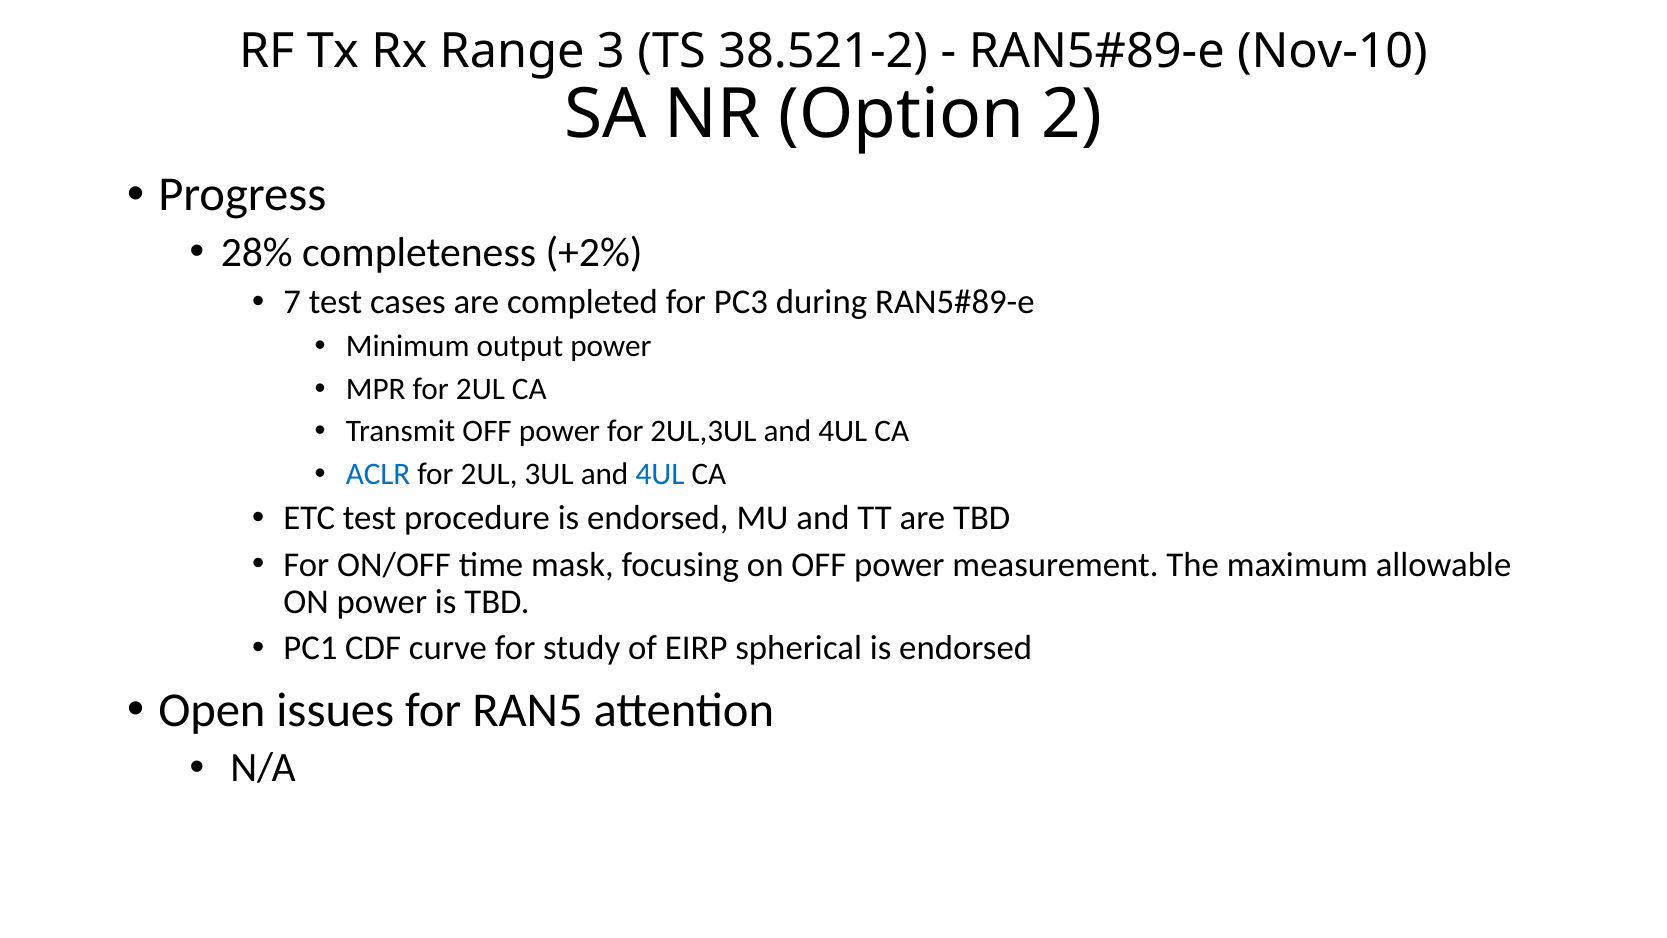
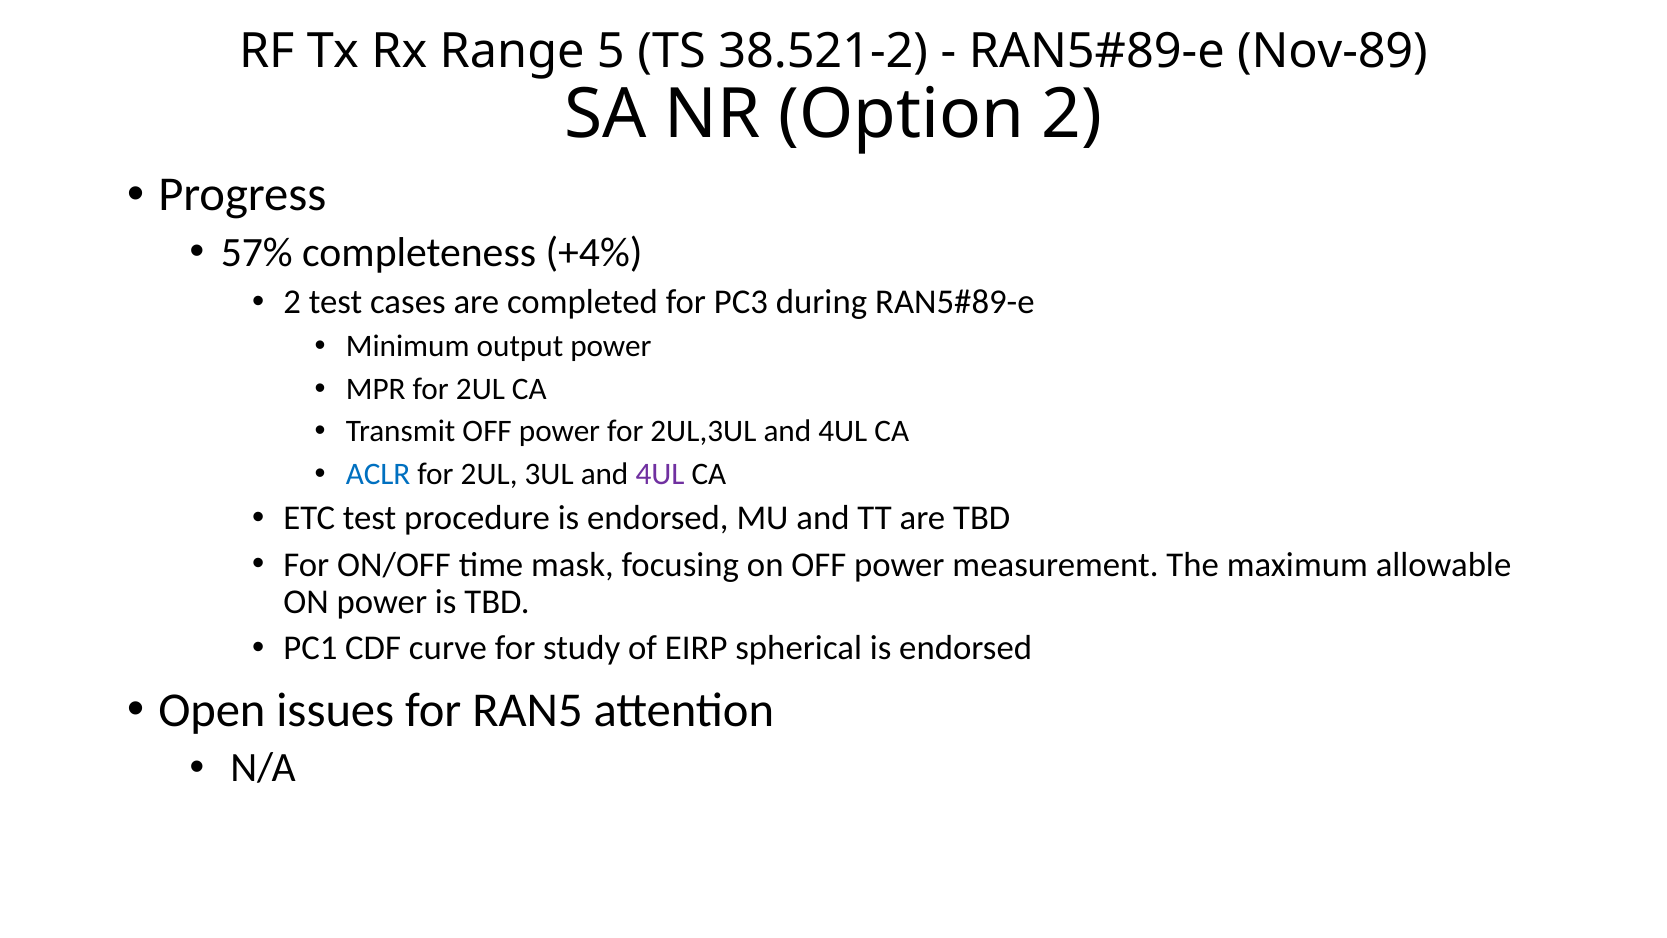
3: 3 -> 5
Nov-10: Nov-10 -> Nov-89
28%: 28% -> 57%
+2%: +2% -> +4%
7 at (292, 302): 7 -> 2
4UL at (660, 474) colour: blue -> purple
